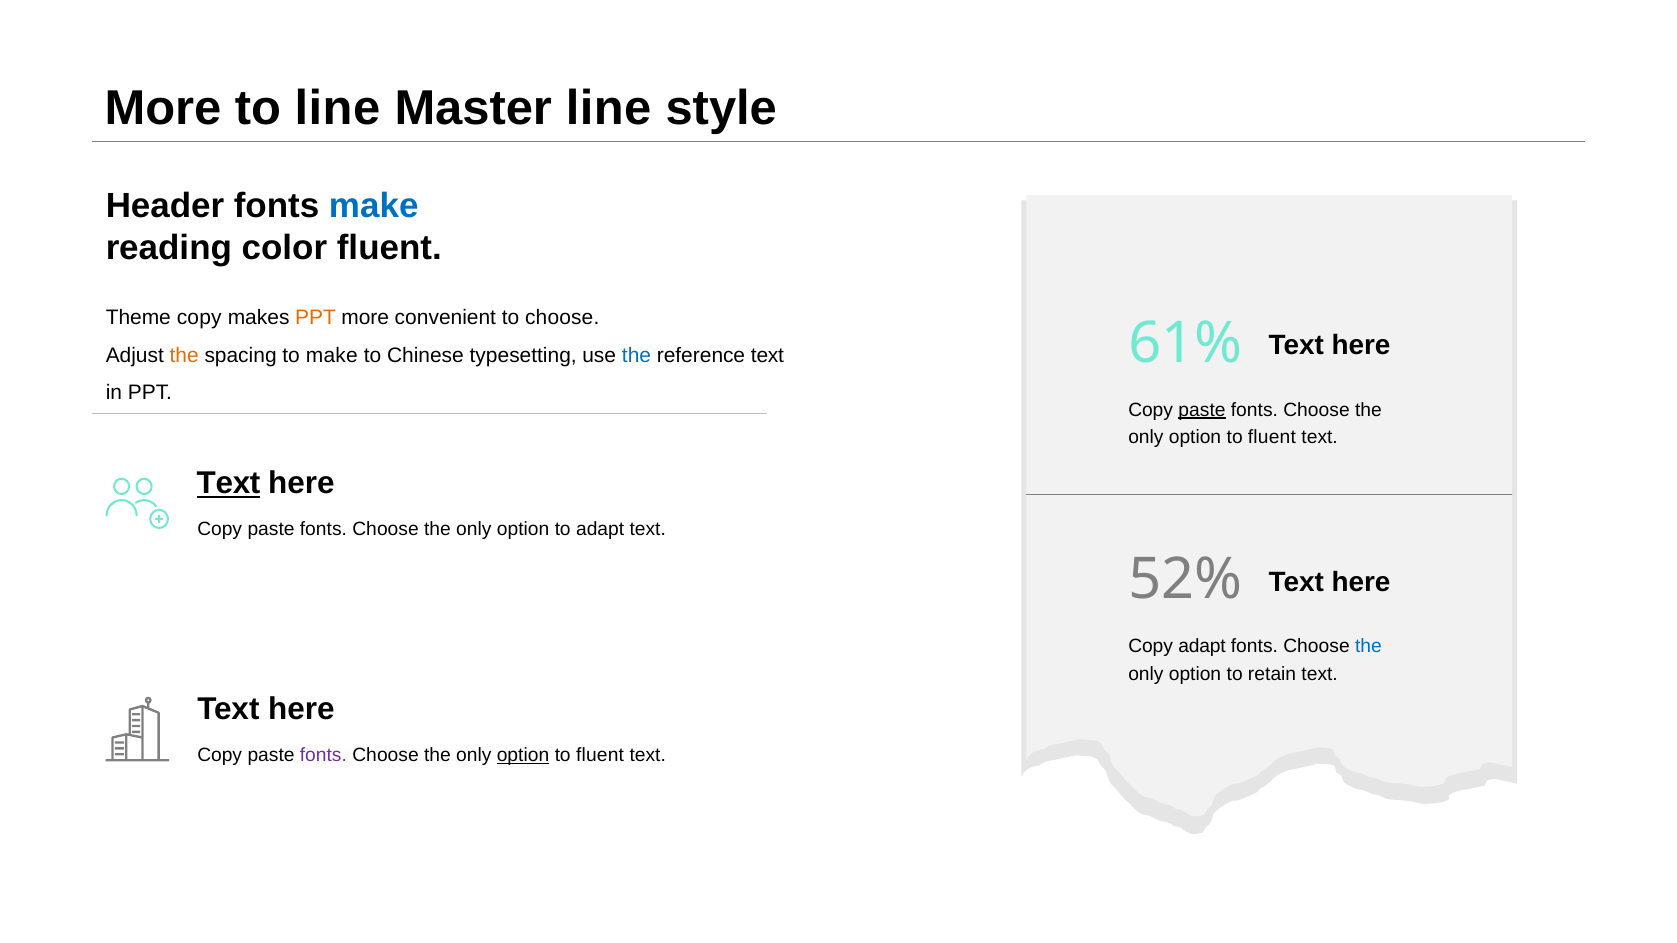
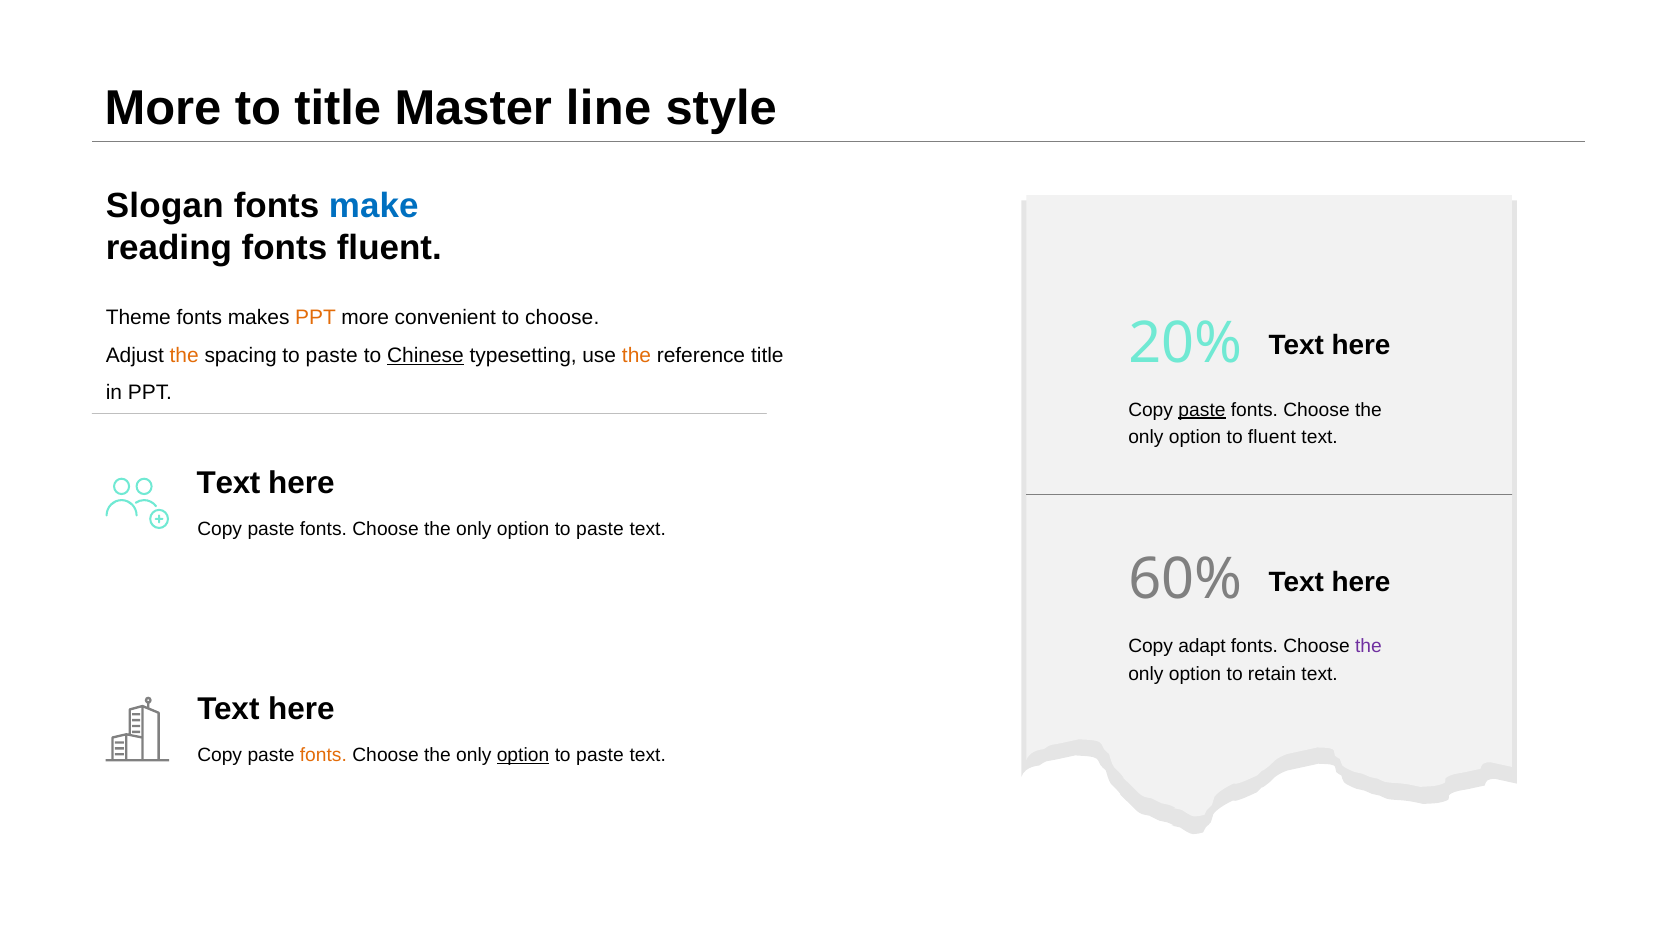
to line: line -> title
Header: Header -> Slogan
reading color: color -> fonts
Theme copy: copy -> fonts
61%: 61% -> 20%
spacing to make: make -> paste
Chinese underline: none -> present
the at (637, 355) colour: blue -> orange
reference text: text -> title
Text at (229, 484) underline: present -> none
adapt at (600, 529): adapt -> paste
52%: 52% -> 60%
the at (1368, 646) colour: blue -> purple
fonts at (323, 755) colour: purple -> orange
fluent at (600, 755): fluent -> paste
